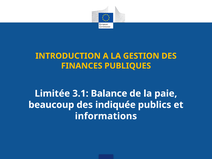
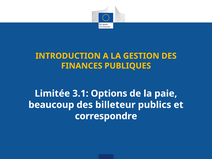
Balance: Balance -> Options
indiquée: indiquée -> billeteur
informations: informations -> correspondre
